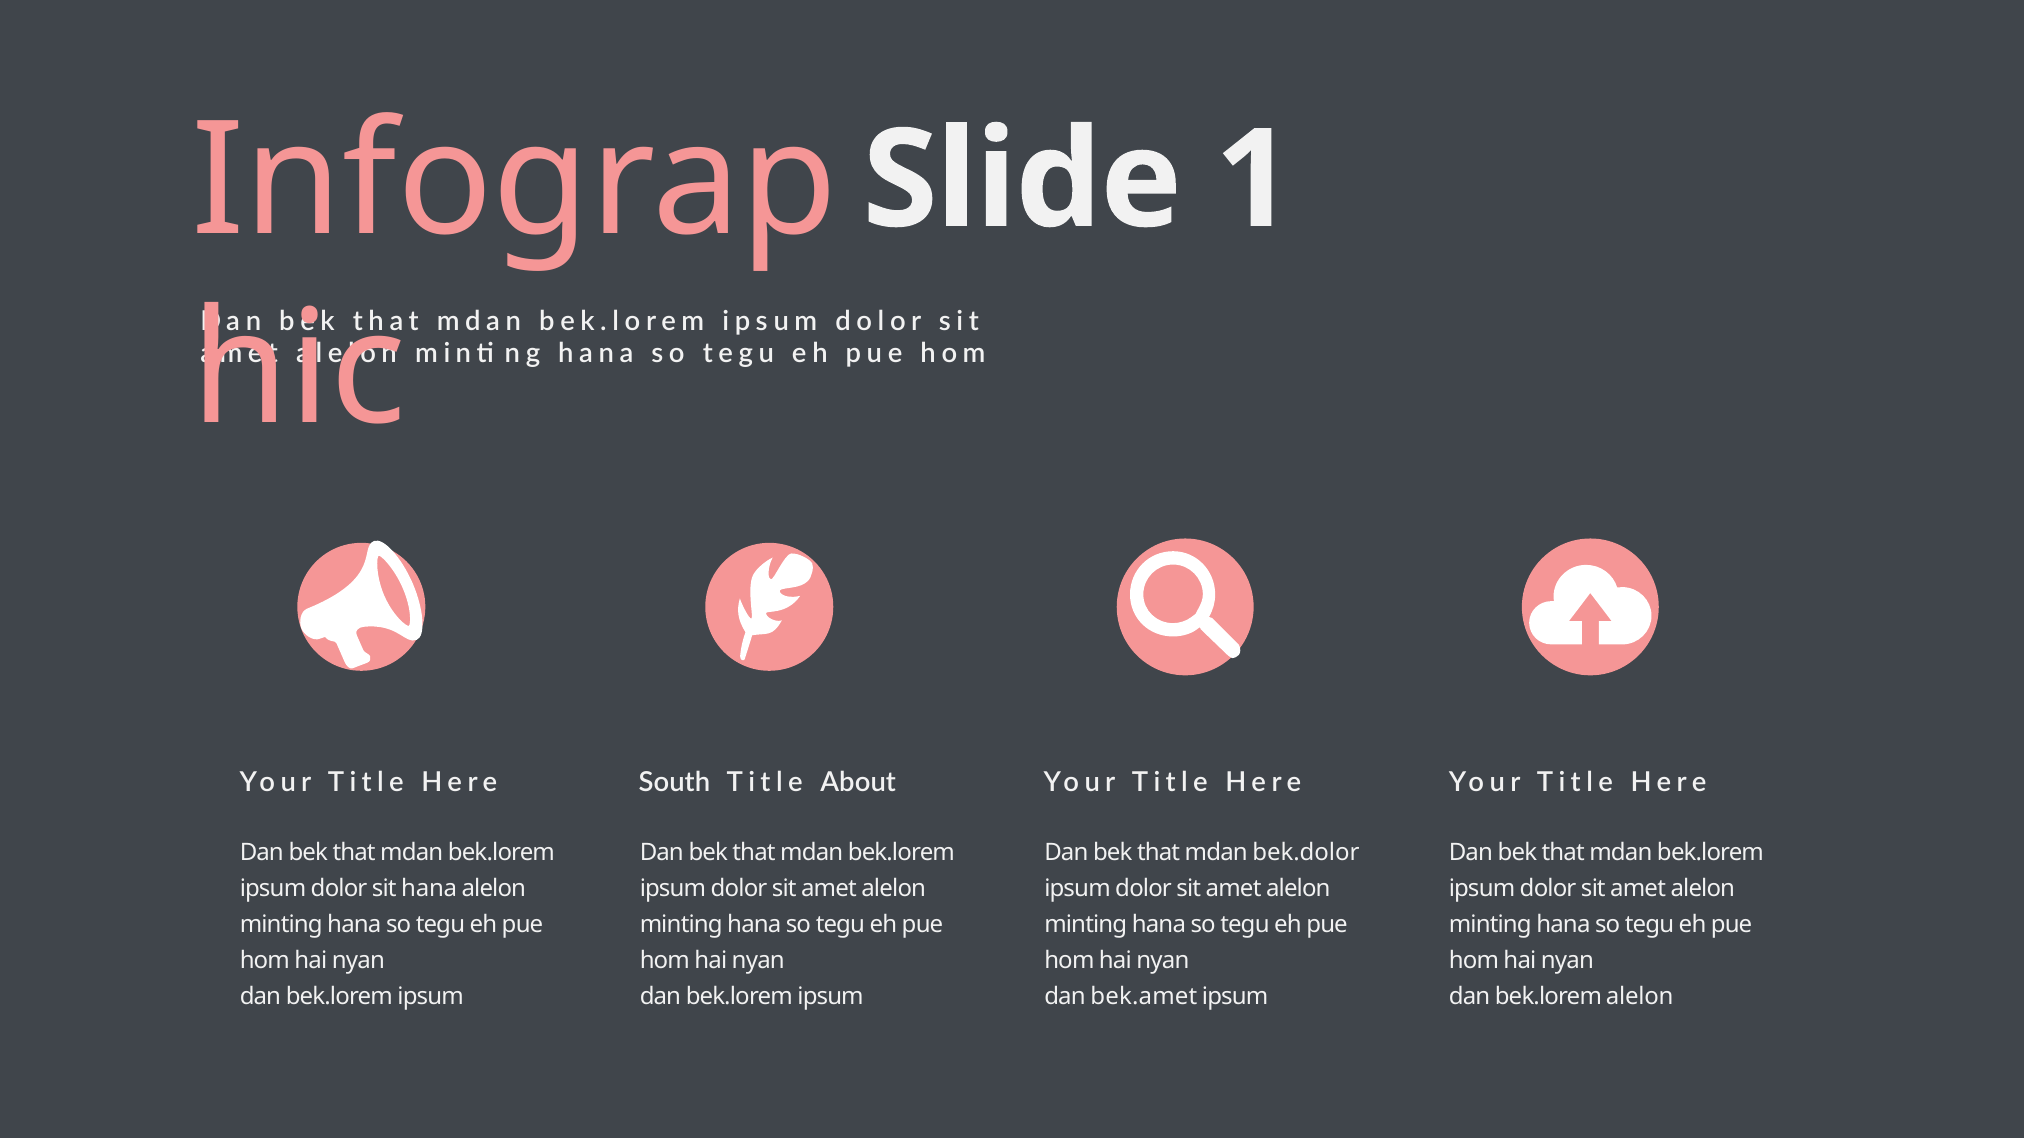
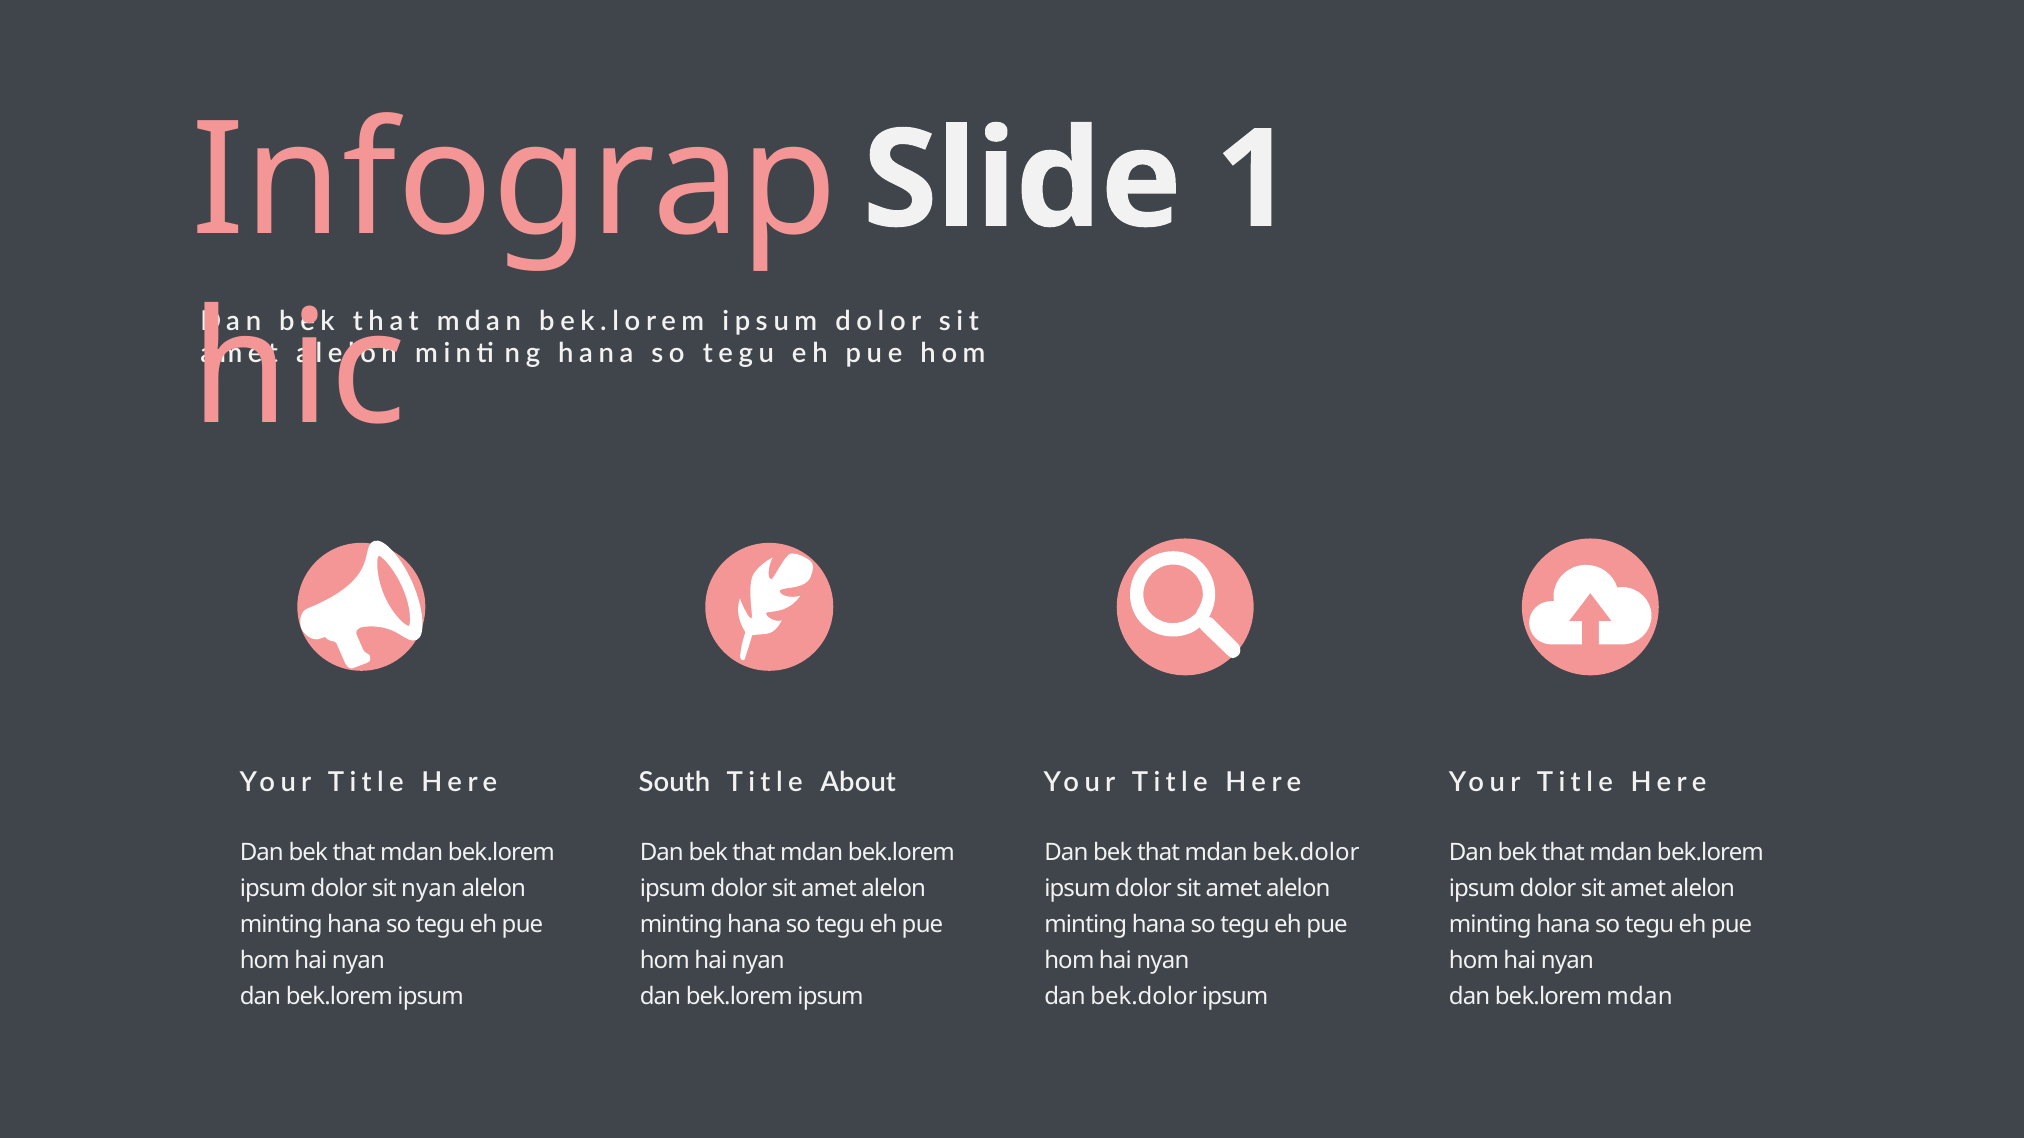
sit hana: hana -> nyan
dan bek.amet: bek.amet -> bek.dolor
bek.lorem alelon: alelon -> mdan
